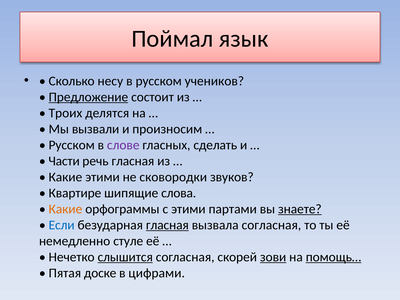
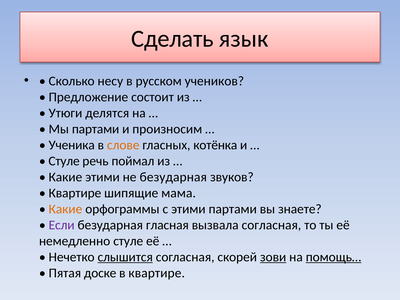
Поймал: Поймал -> Сделать
Предложение underline: present -> none
Троих: Троих -> Утюги
Мы вызвали: вызвали -> партами
Русском at (72, 145): Русском -> Ученика
слове colour: purple -> orange
сделать: сделать -> котёнка
Части at (64, 161): Части -> Стуле
речь гласная: гласная -> поймал
не сковородки: сковородки -> безударная
слова: слова -> мама
знаете underline: present -> none
Если colour: blue -> purple
гласная at (167, 225) underline: present -> none
в цифрами: цифрами -> квартире
